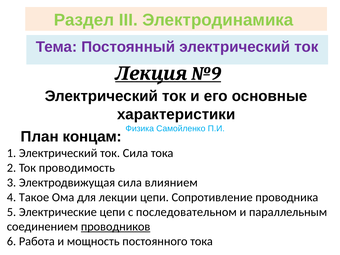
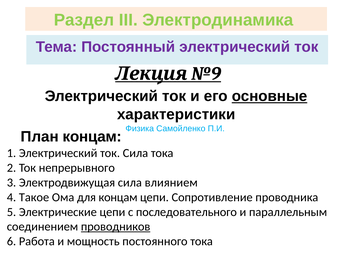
основные underline: none -> present
проводимость: проводимость -> непрерывного
для лекции: лекции -> концам
последовательном: последовательном -> последовательного
